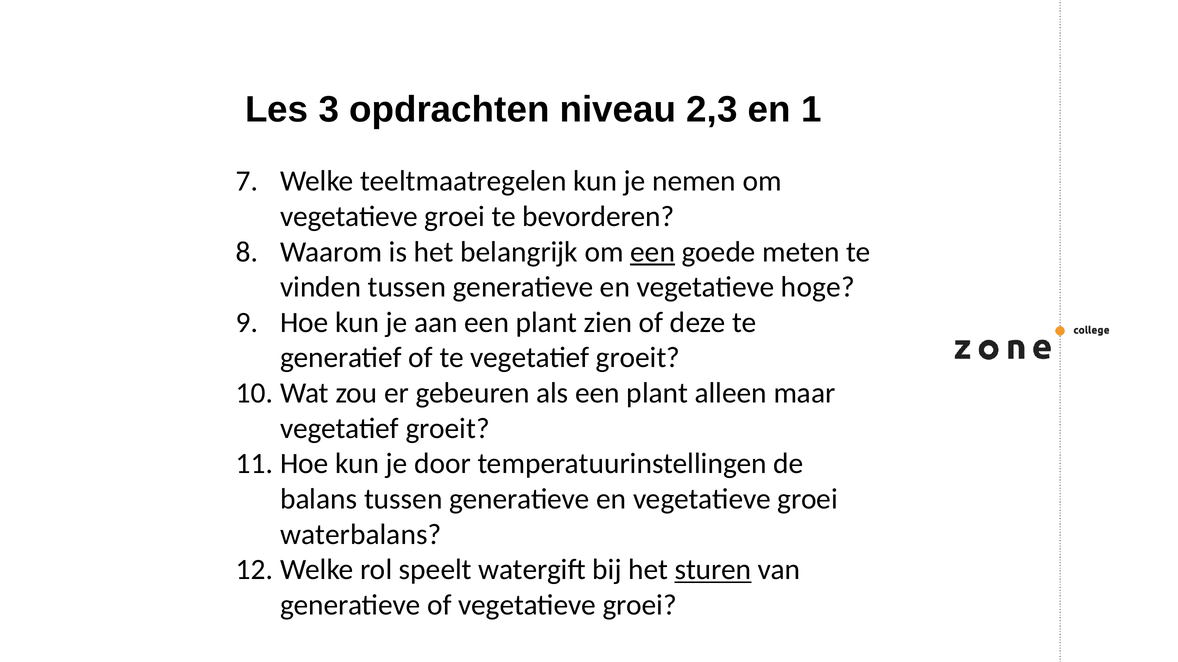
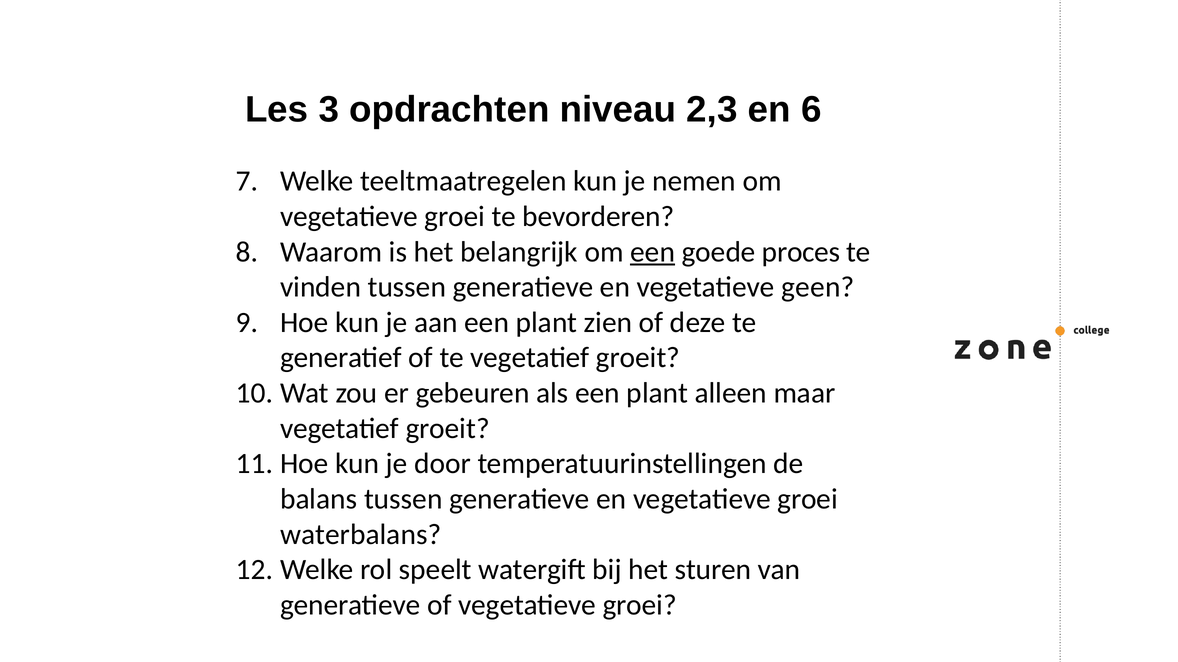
1: 1 -> 6
meten: meten -> proces
hoge: hoge -> geen
sturen underline: present -> none
